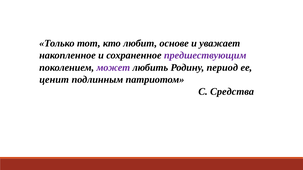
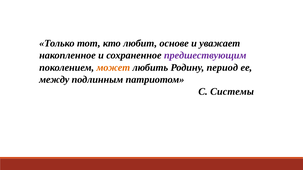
может colour: purple -> orange
ценит: ценит -> между
Средства: Средства -> Системы
